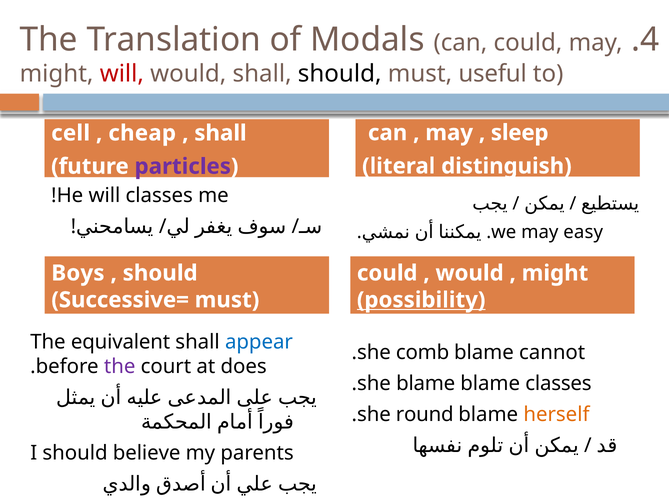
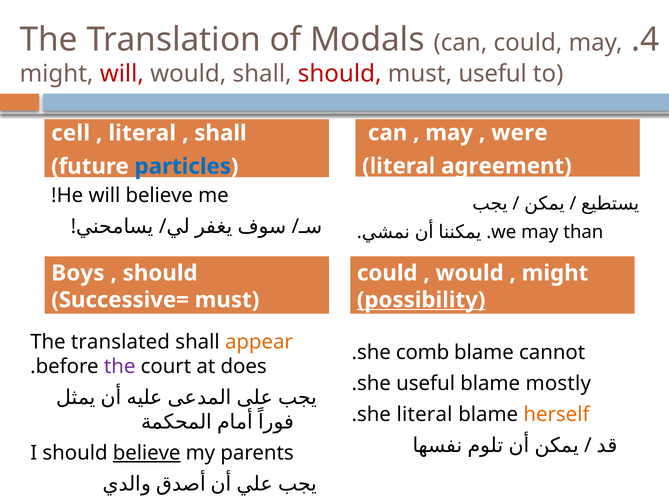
should at (340, 74) colour: black -> red
sleep: sleep -> were
cheap at (142, 133): cheap -> literal
distinguish: distinguish -> agreement
particles colour: purple -> blue
will classes: classes -> believe
easy: easy -> than
equivalent: equivalent -> translated
appear colour: blue -> orange
she blame: blame -> useful
blame classes: classes -> mostly
she round: round -> literal
believe at (147, 453) underline: none -> present
